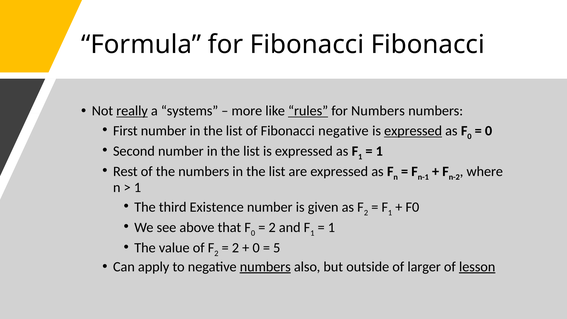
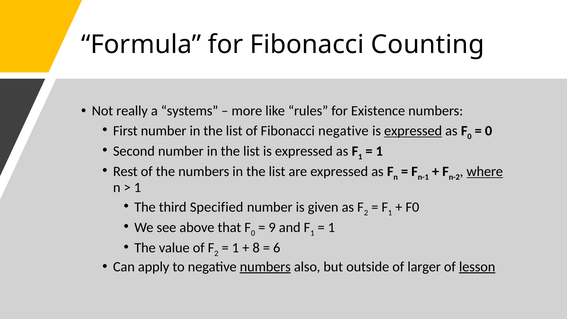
Fibonacci Fibonacci: Fibonacci -> Counting
really underline: present -> none
rules underline: present -> none
for Numbers: Numbers -> Existence
where underline: none -> present
Existence: Existence -> Specified
2 at (272, 228): 2 -> 9
2 at (235, 248): 2 -> 1
0 at (256, 248): 0 -> 8
5: 5 -> 6
